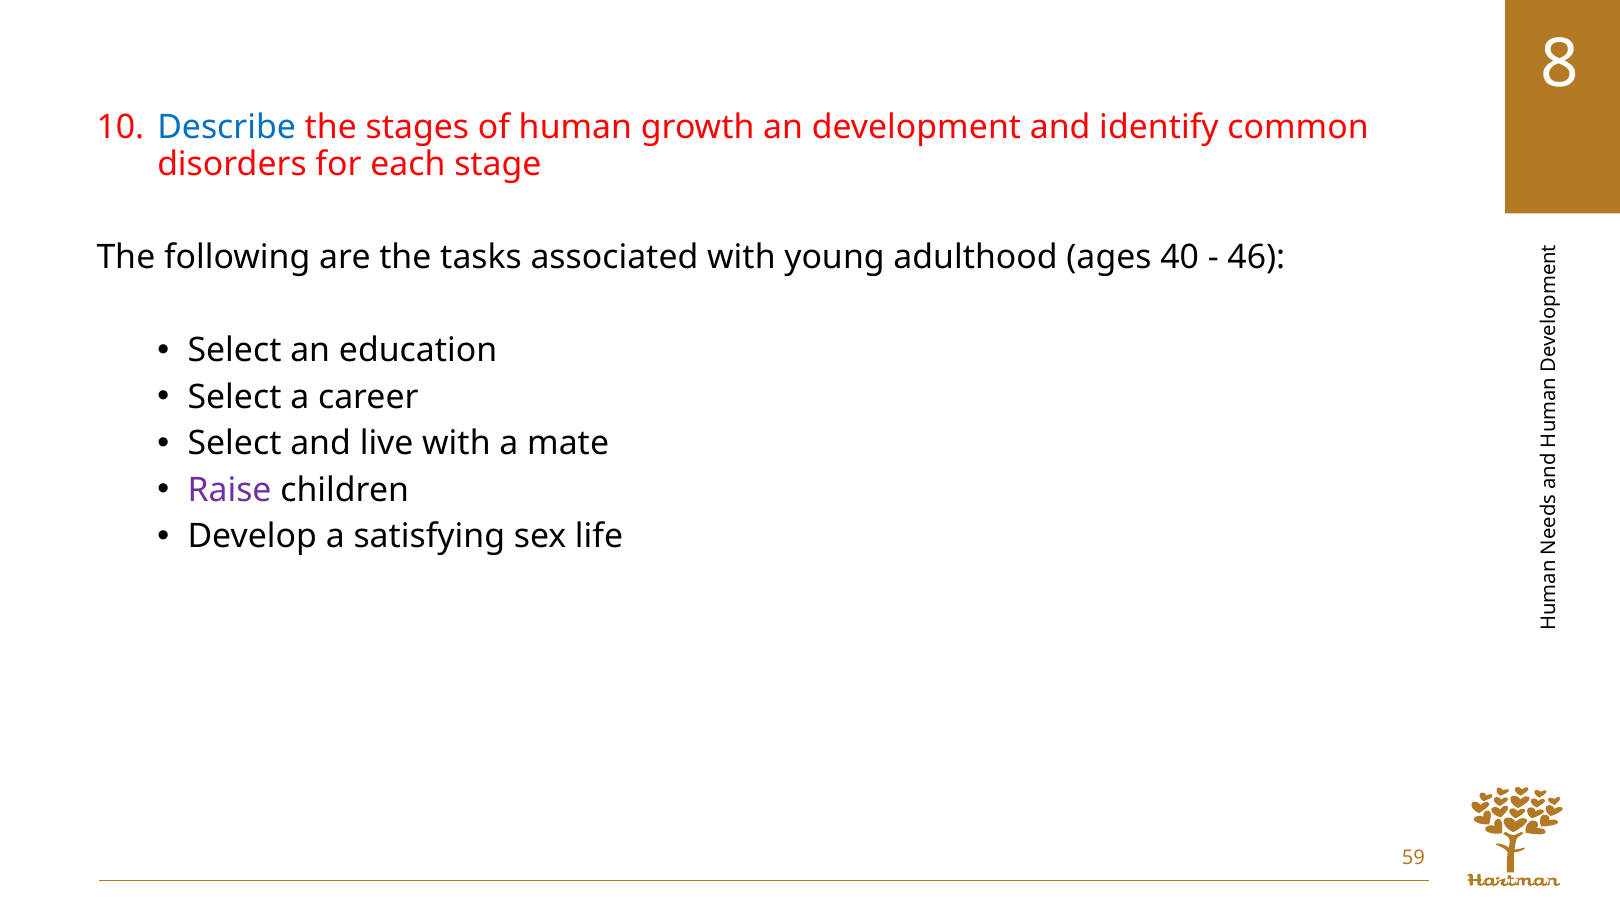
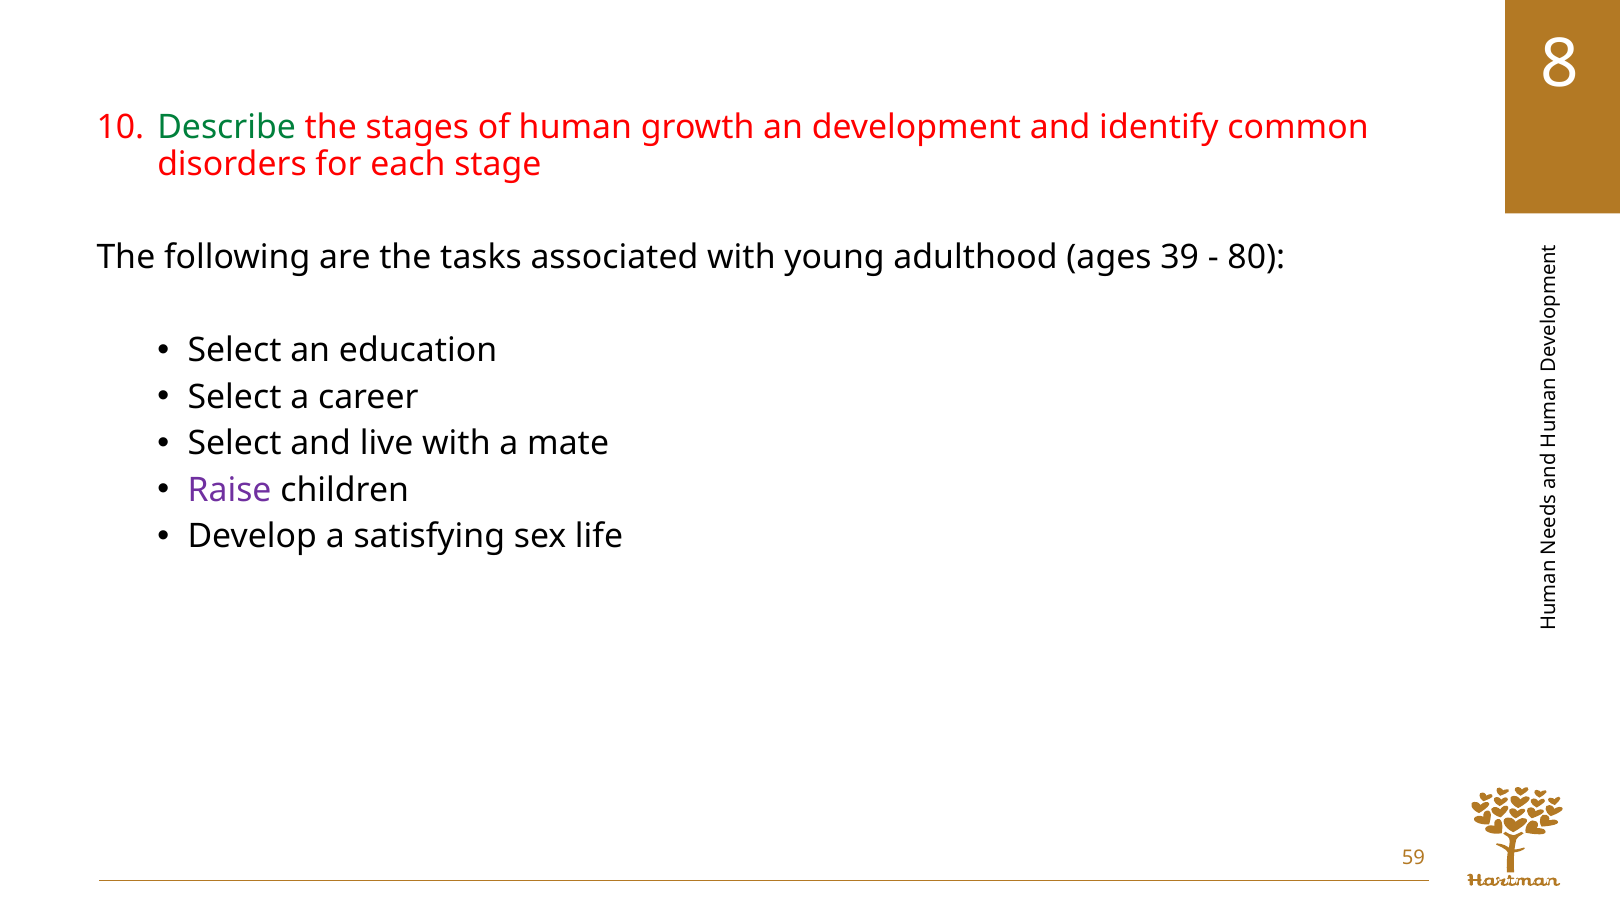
Describe colour: blue -> green
40: 40 -> 39
46: 46 -> 80
